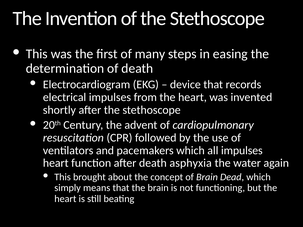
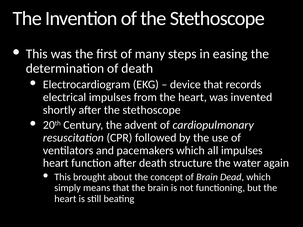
asphyxia: asphyxia -> structure
